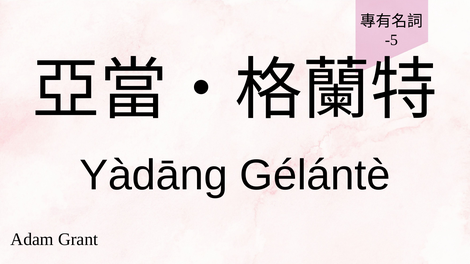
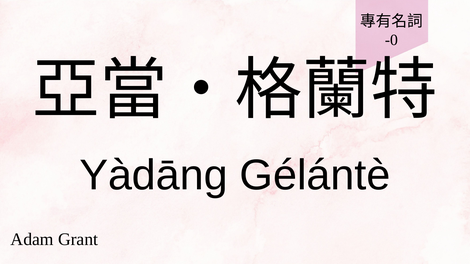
-5: -5 -> -0
